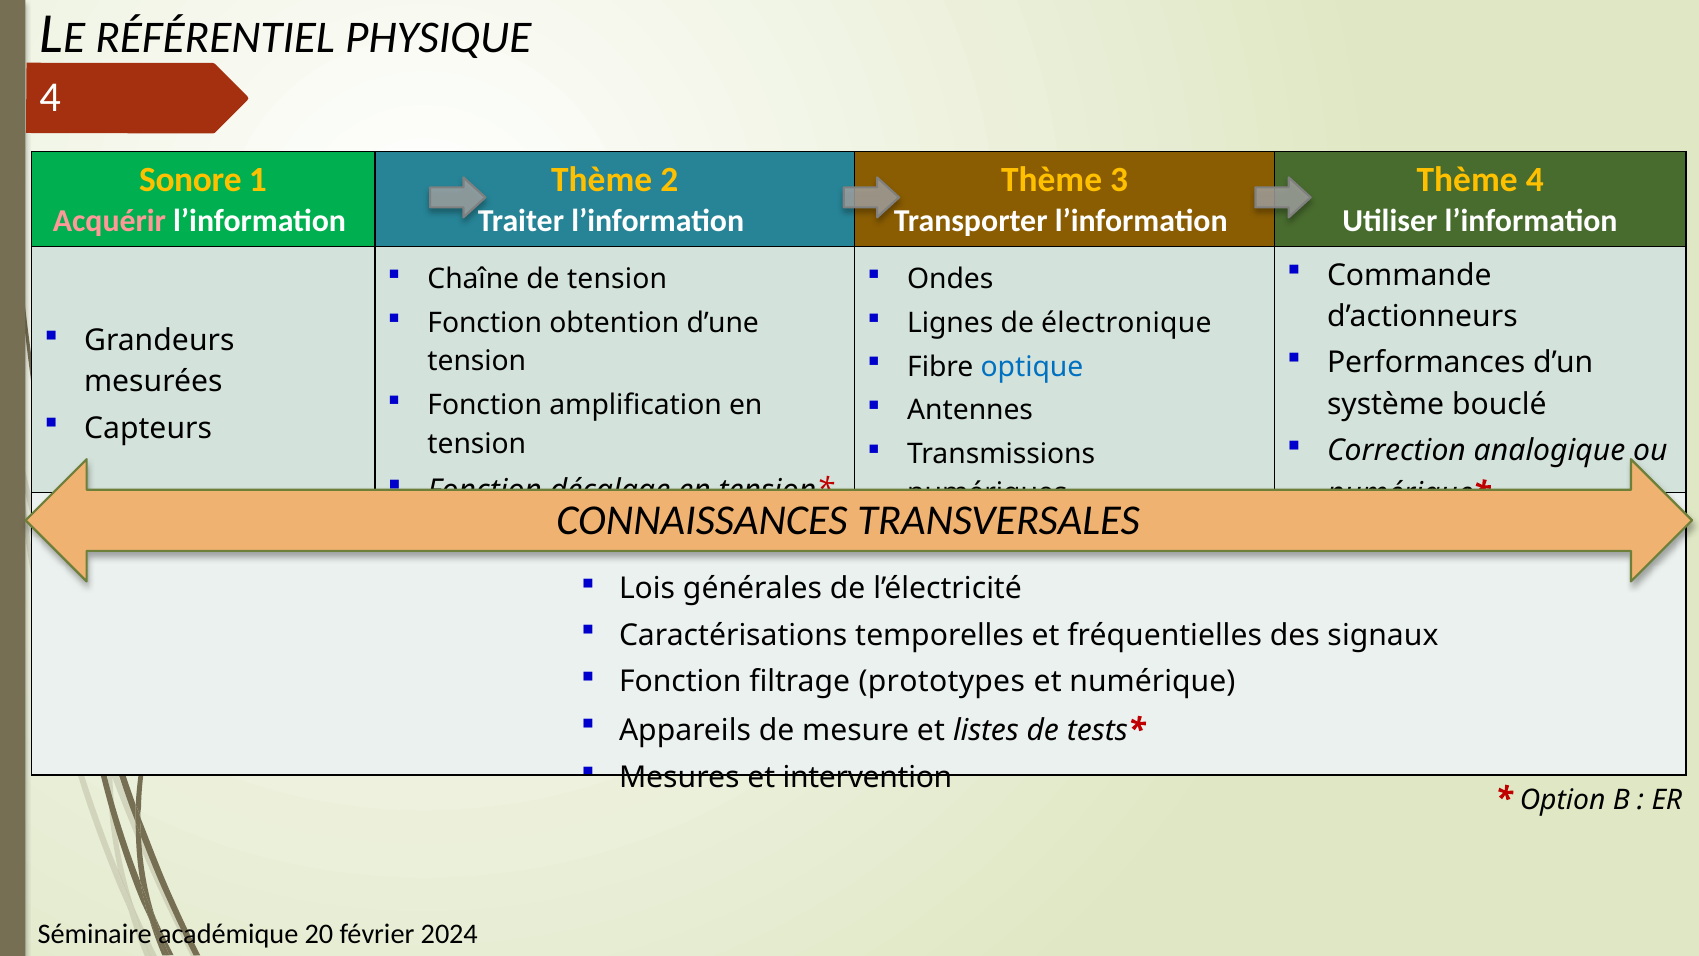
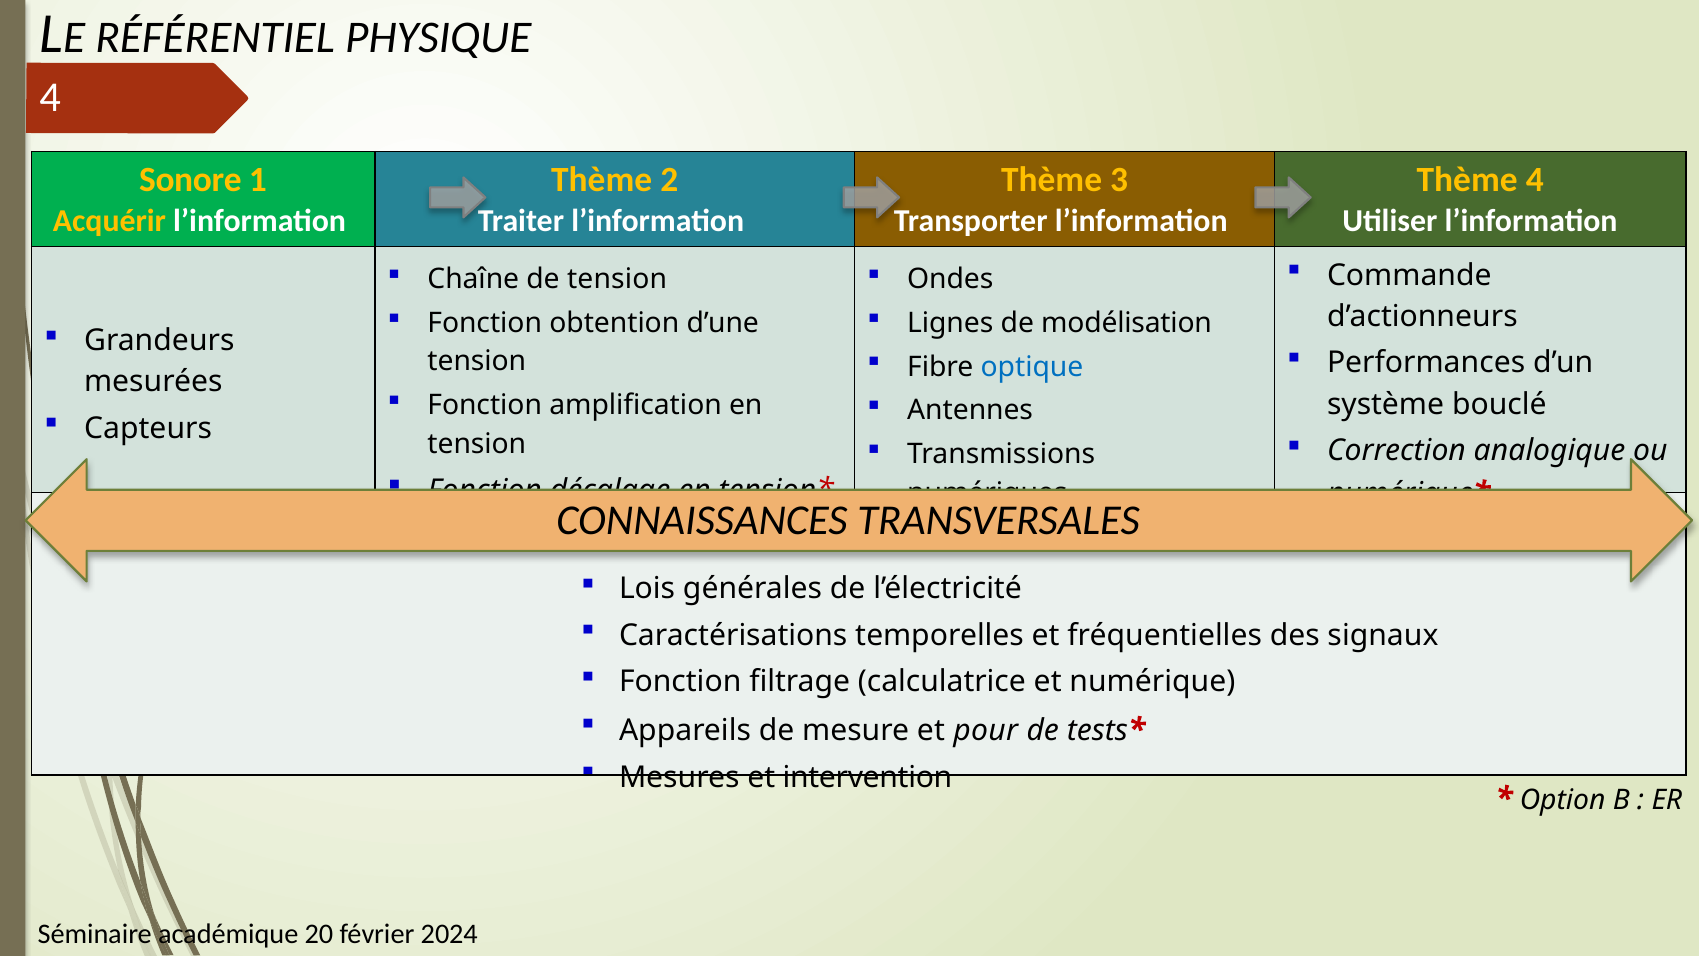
Acquérir colour: pink -> yellow
électronique: électronique -> modélisation
prototypes: prototypes -> calculatrice
listes: listes -> pour
